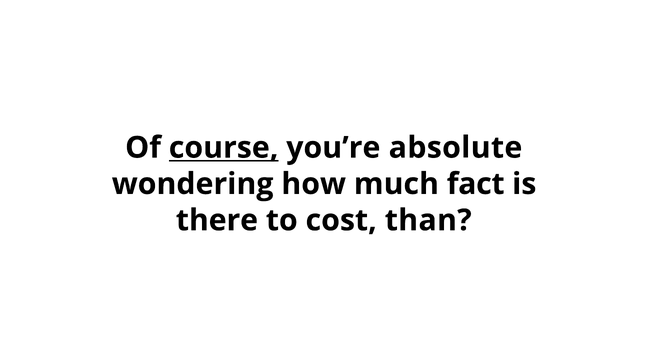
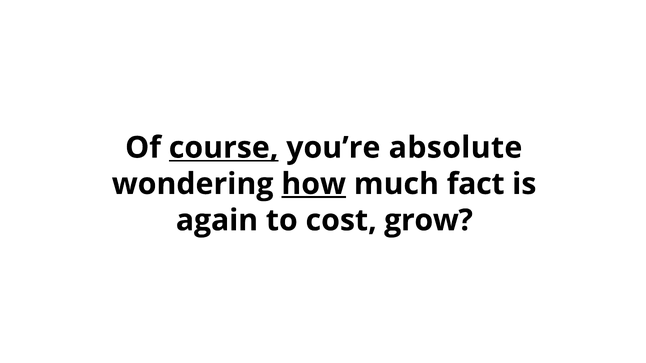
how underline: none -> present
there: there -> again
than: than -> grow
